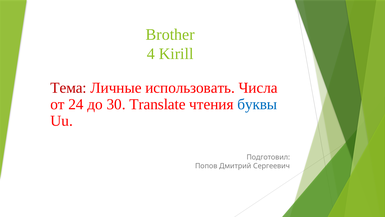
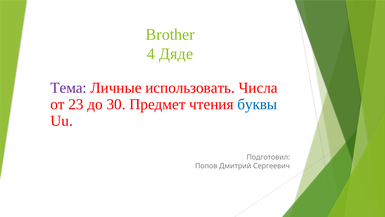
Kirill: Kirill -> Дяде
Тема colour: red -> purple
24: 24 -> 23
Translate: Translate -> Предмет
